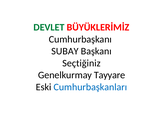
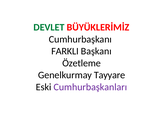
SUBAY: SUBAY -> FARKLI
Seçtiğiniz: Seçtiğiniz -> Özetleme
Cumhurbaşkanları colour: blue -> purple
